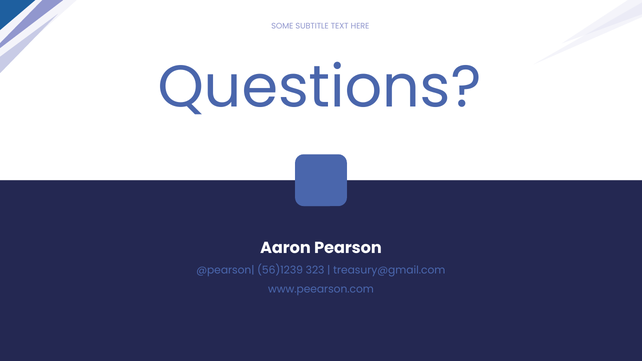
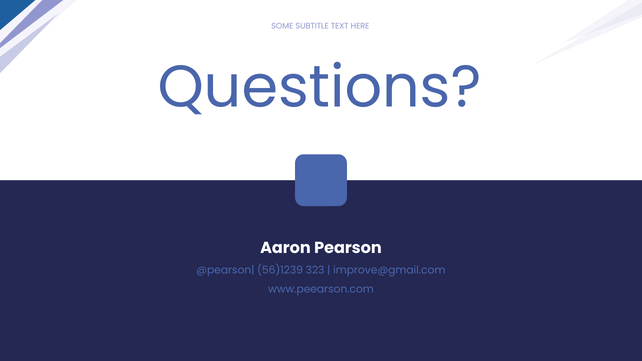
treasury@gmail.com: treasury@gmail.com -> improve@gmail.com
